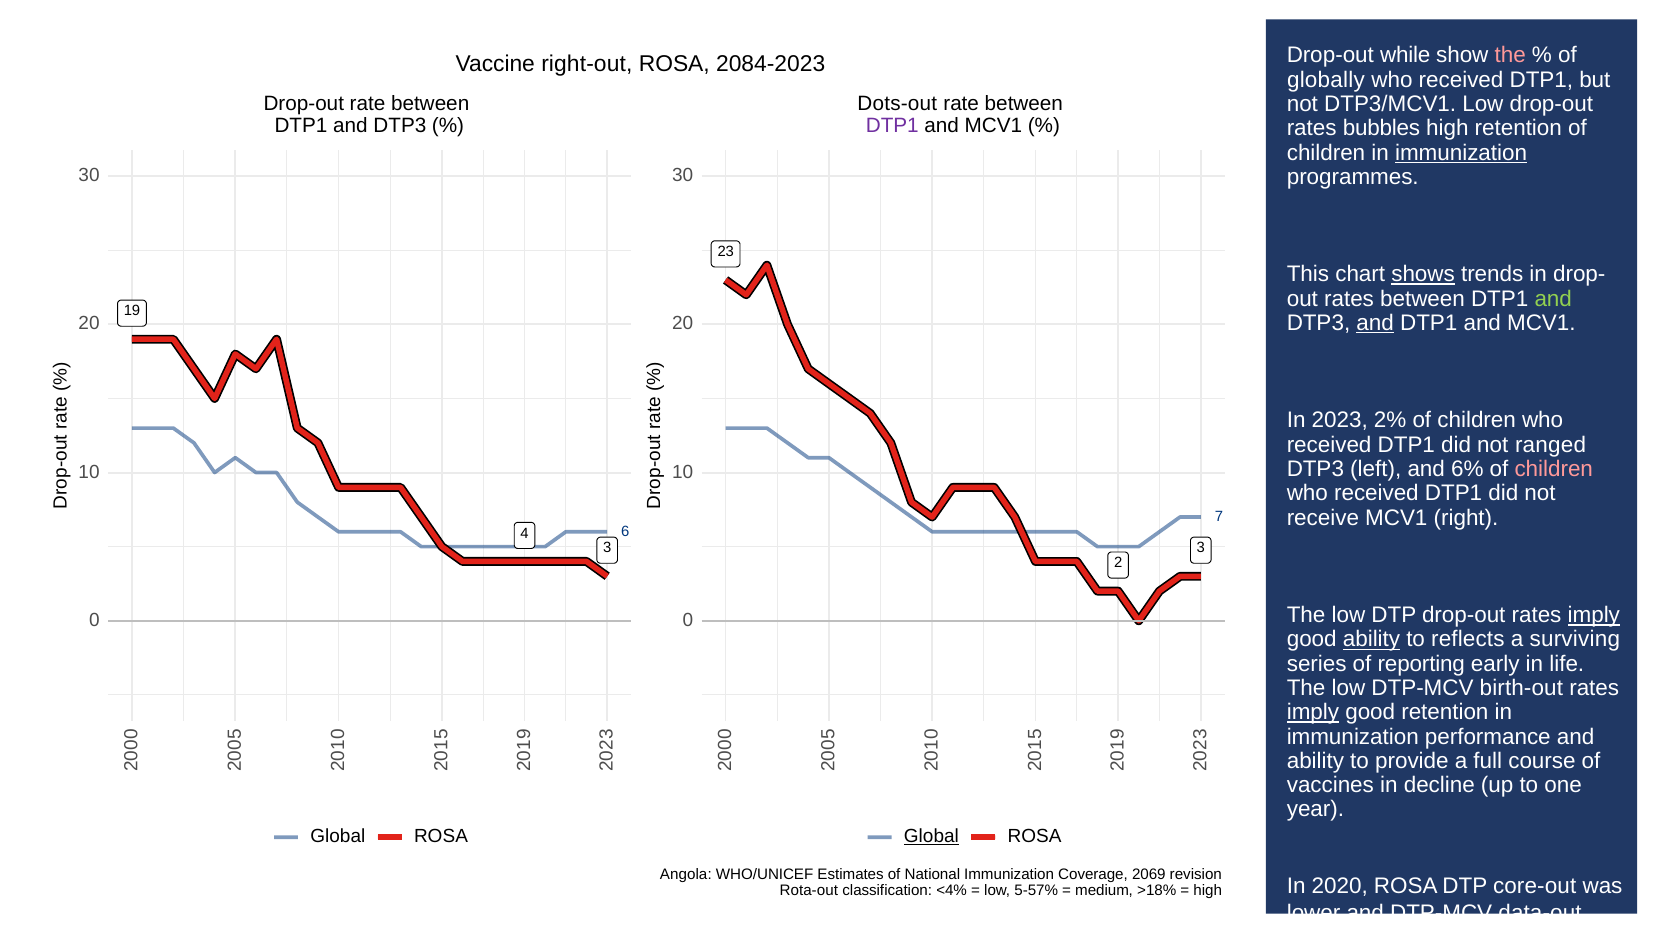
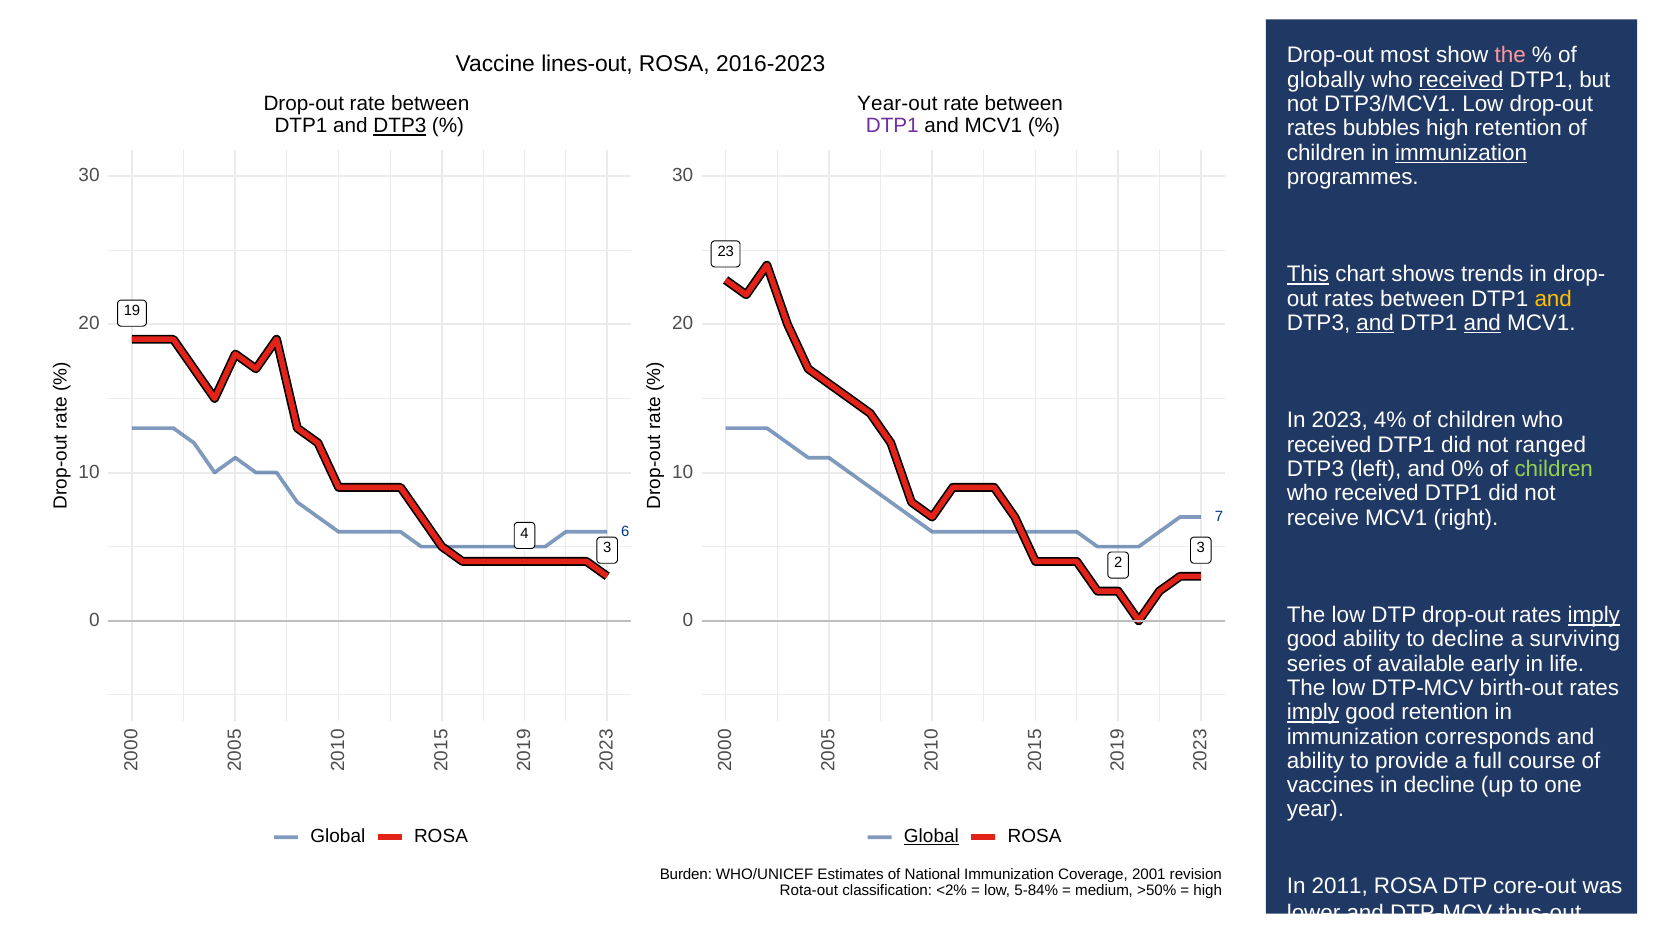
right-out: right-out -> lines-out
2084-2023: 2084-2023 -> 2016-2023
while: while -> most
received at (1461, 80) underline: none -> present
Dots-out: Dots-out -> Year-out
DTP3 at (400, 126) underline: none -> present
This underline: none -> present
shows underline: present -> none
and at (1553, 299) colour: light green -> yellow
and at (1482, 323) underline: none -> present
2%: 2% -> 4%
6%: 6% -> 0%
children at (1554, 469) colour: pink -> light green
ability at (1371, 639) underline: present -> none
to reflects: reflects -> decline
reporting: reporting -> available
performance: performance -> corresponds
Angola: Angola -> Burden
2069: 2069 -> 2001
2020: 2020 -> 2011
<4%: <4% -> <2%
5-57%: 5-57% -> 5-84%
>18%: >18% -> >50%
data-out: data-out -> thus-out
